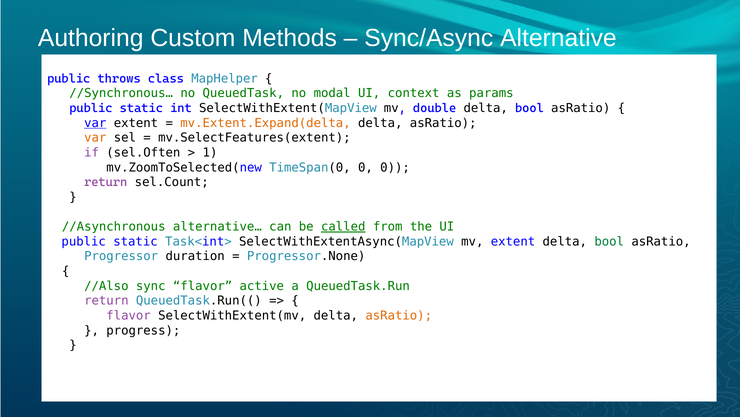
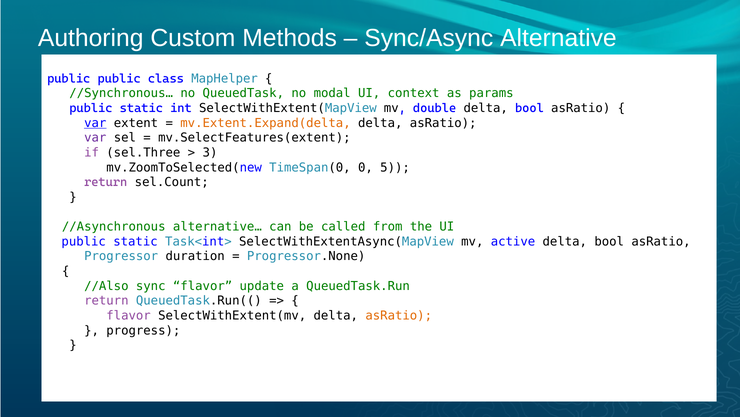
public throws: throws -> public
var at (95, 138) colour: orange -> purple
sel.Often: sel.Often -> sel.Three
1: 1 -> 3
0 0: 0 -> 5
called underline: present -> none
mv extent: extent -> active
bool at (609, 241) colour: green -> black
active: active -> update
